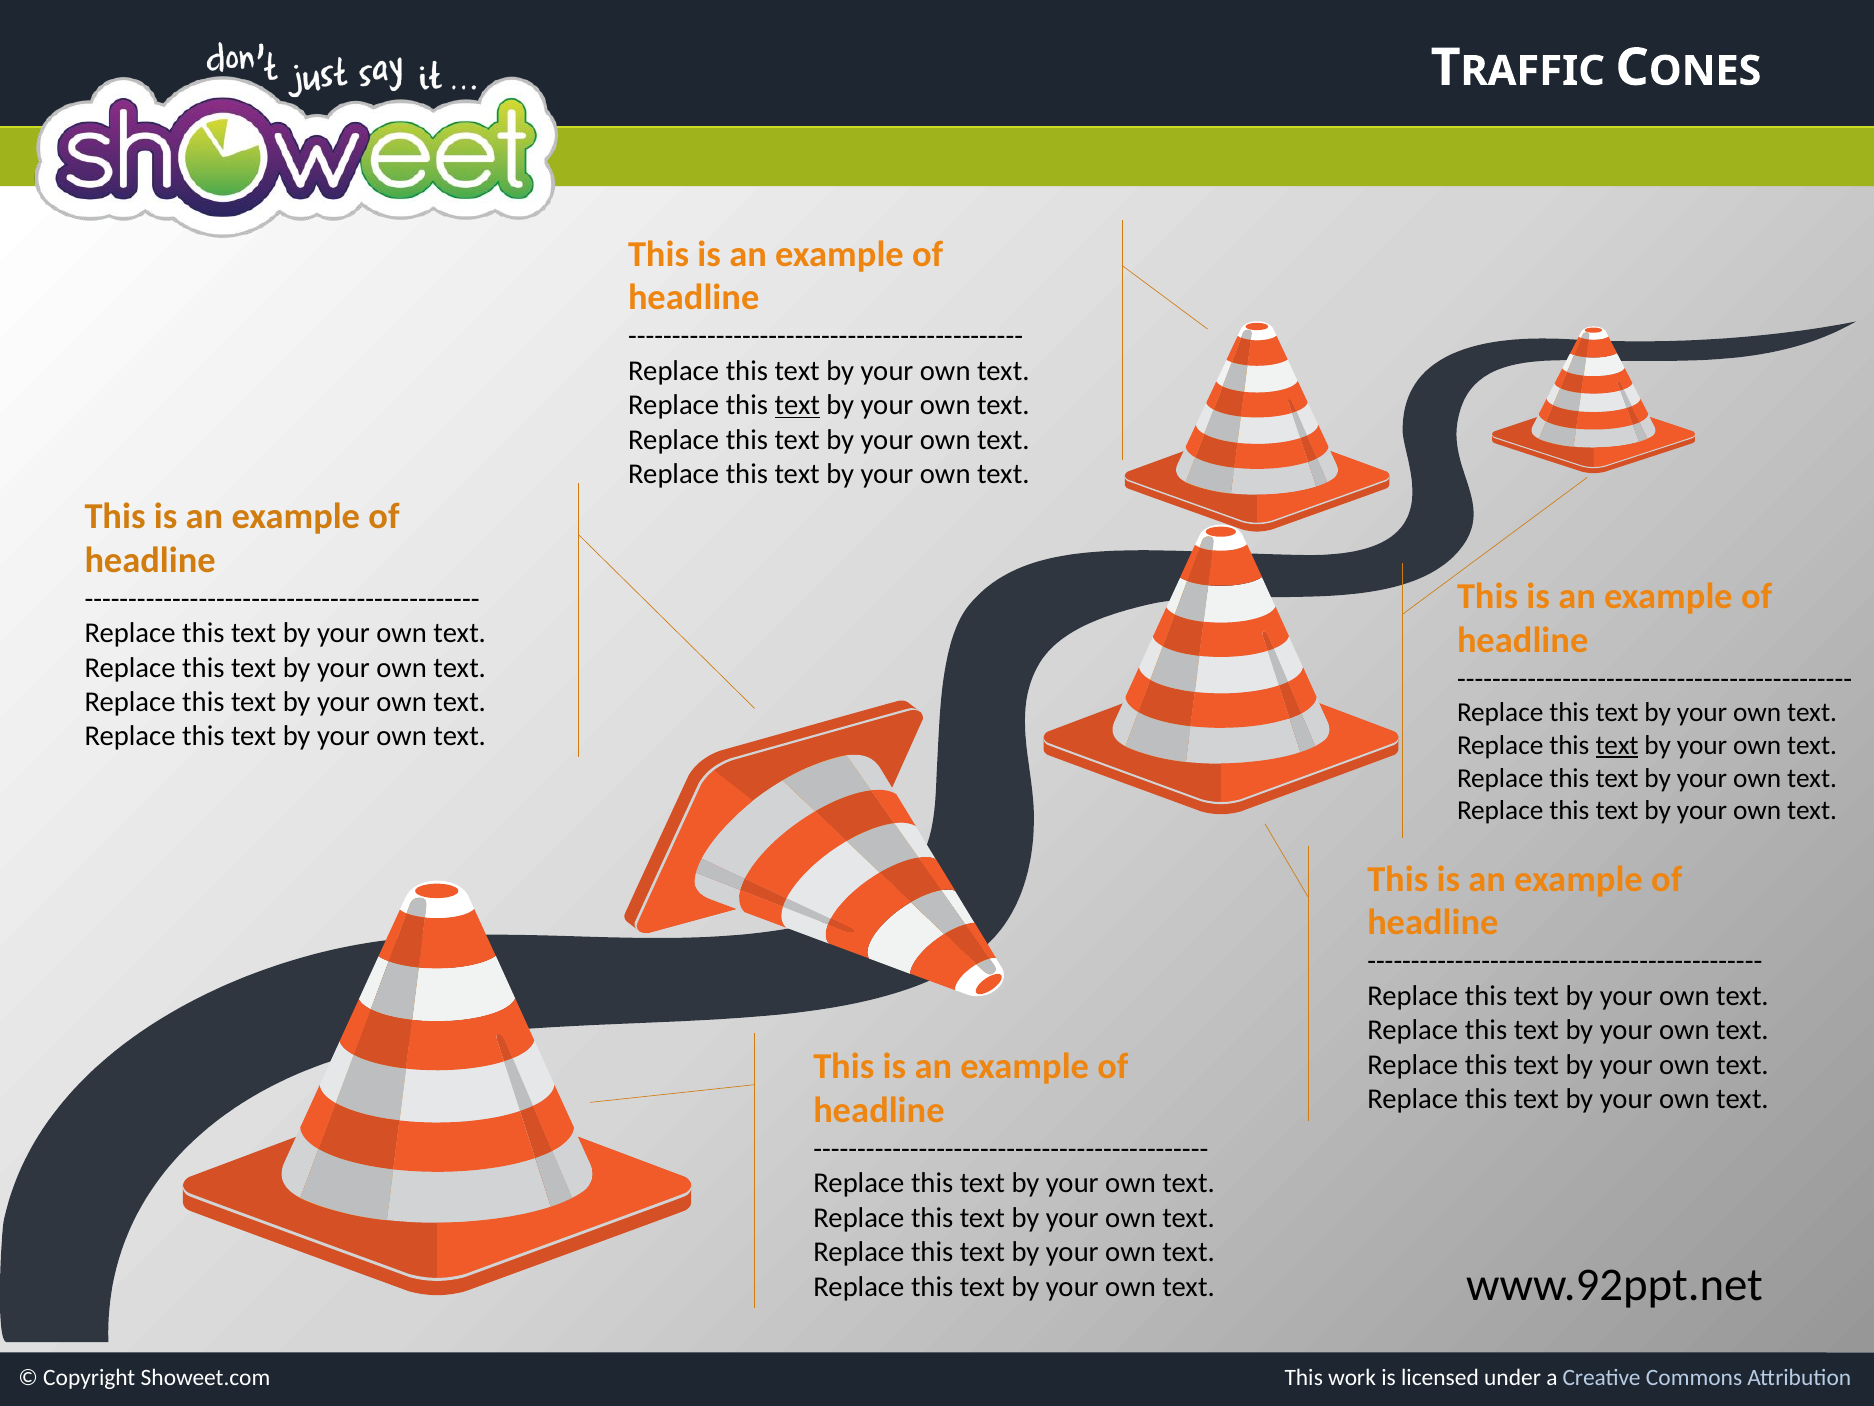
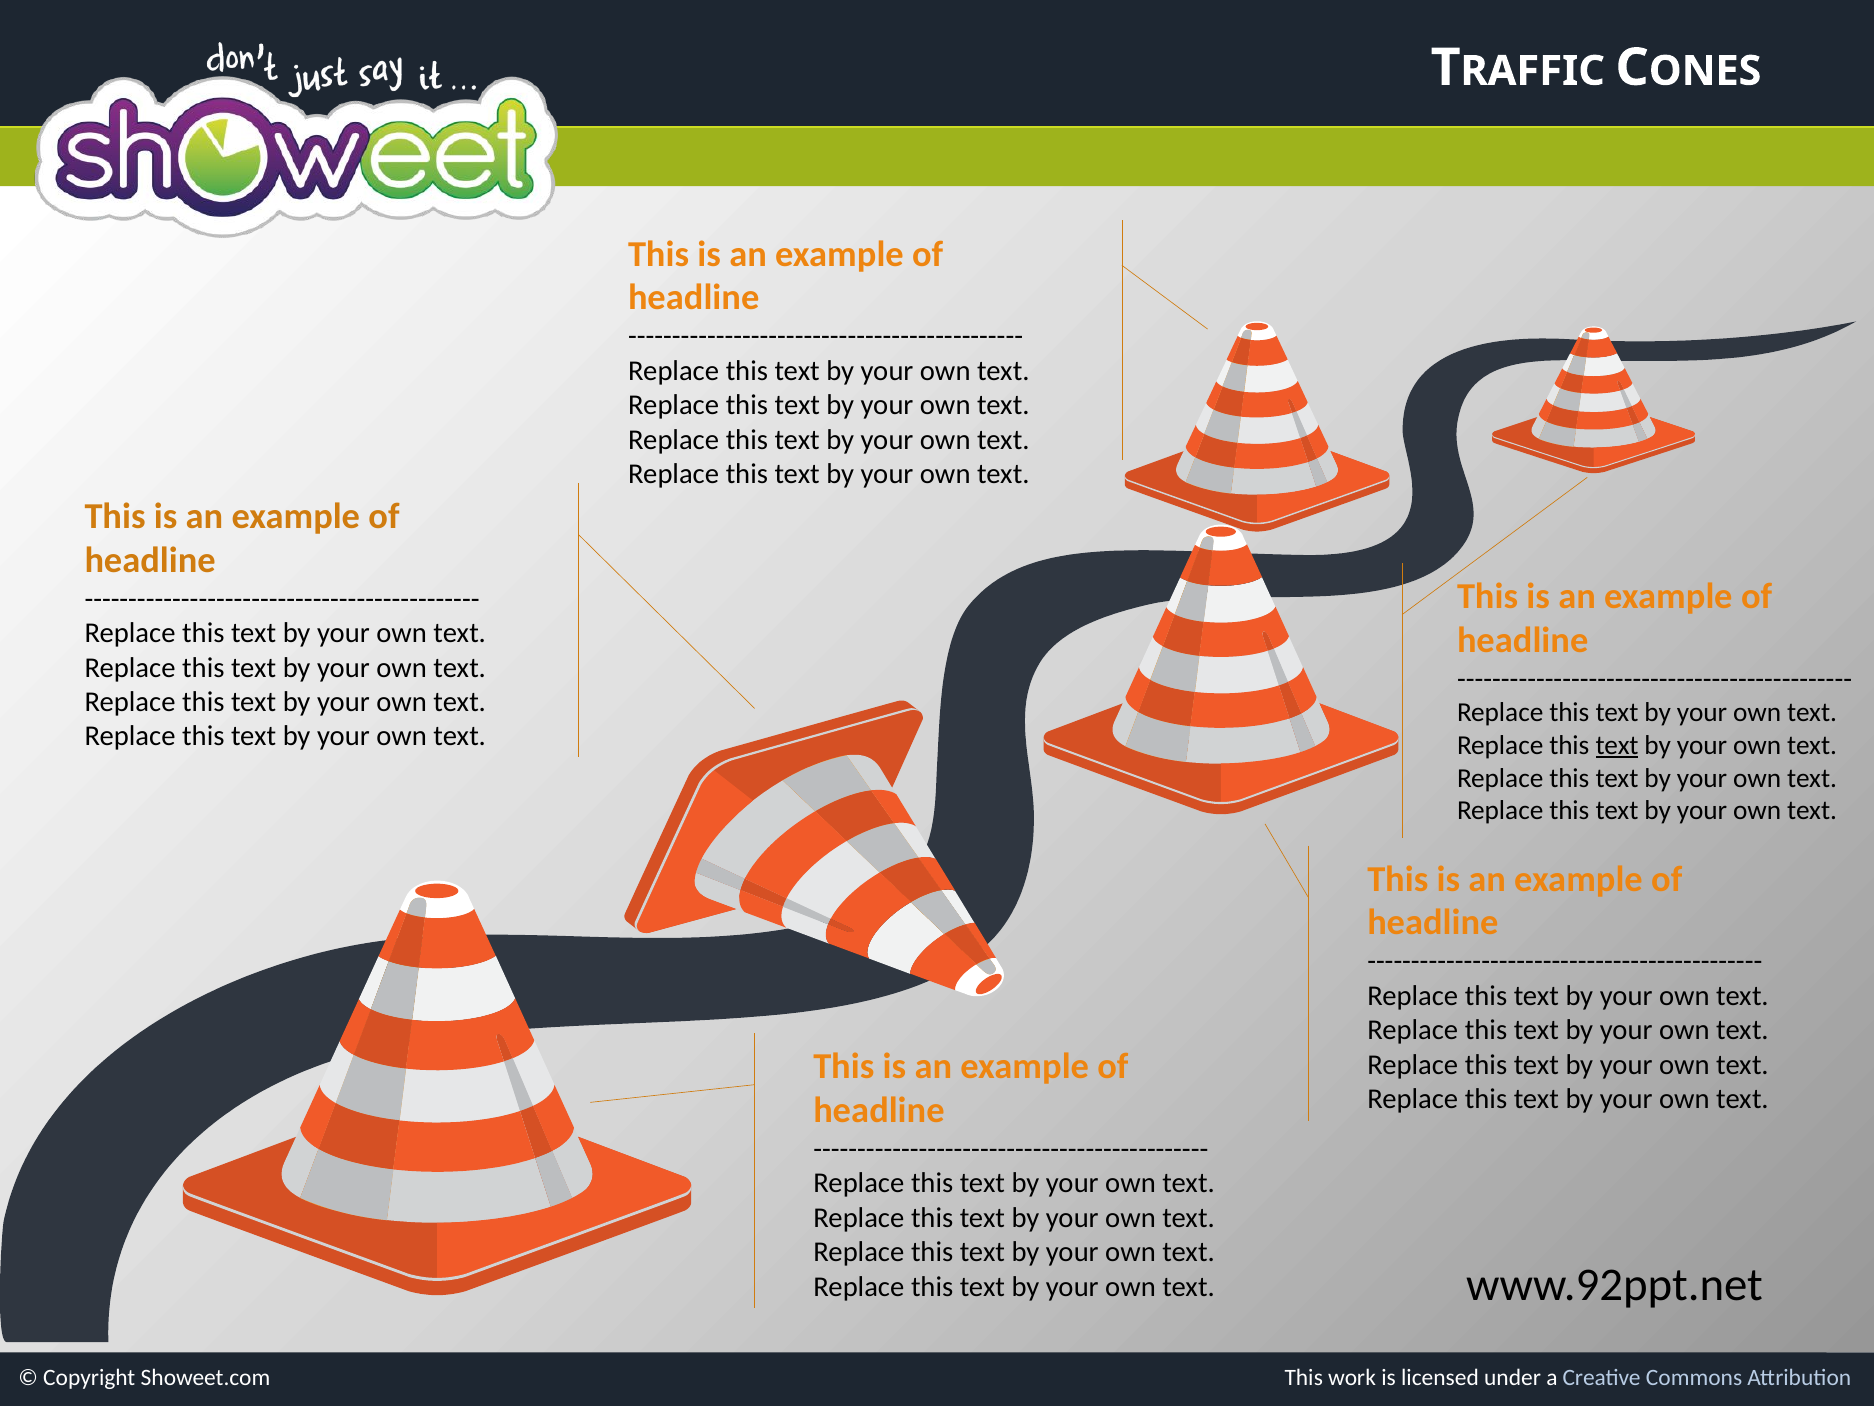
text at (797, 405) underline: present -> none
